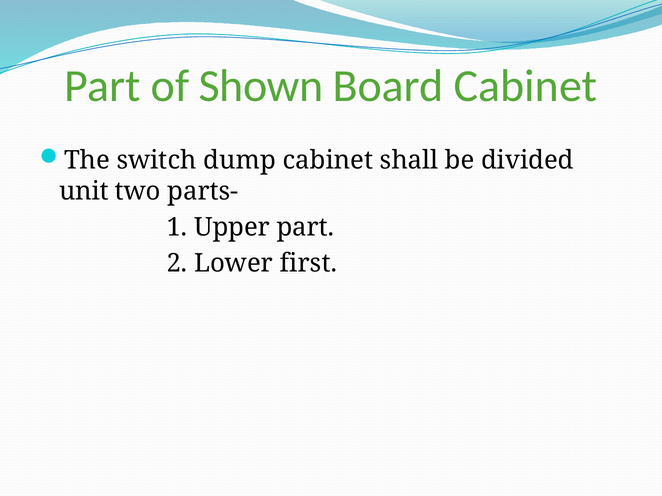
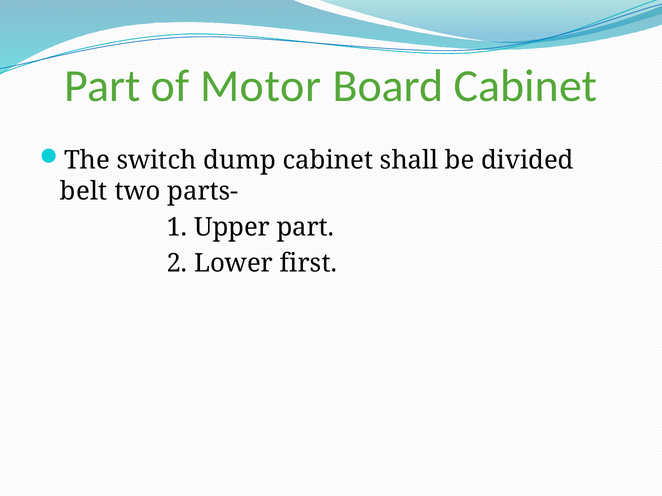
Shown: Shown -> Motor
unit: unit -> belt
